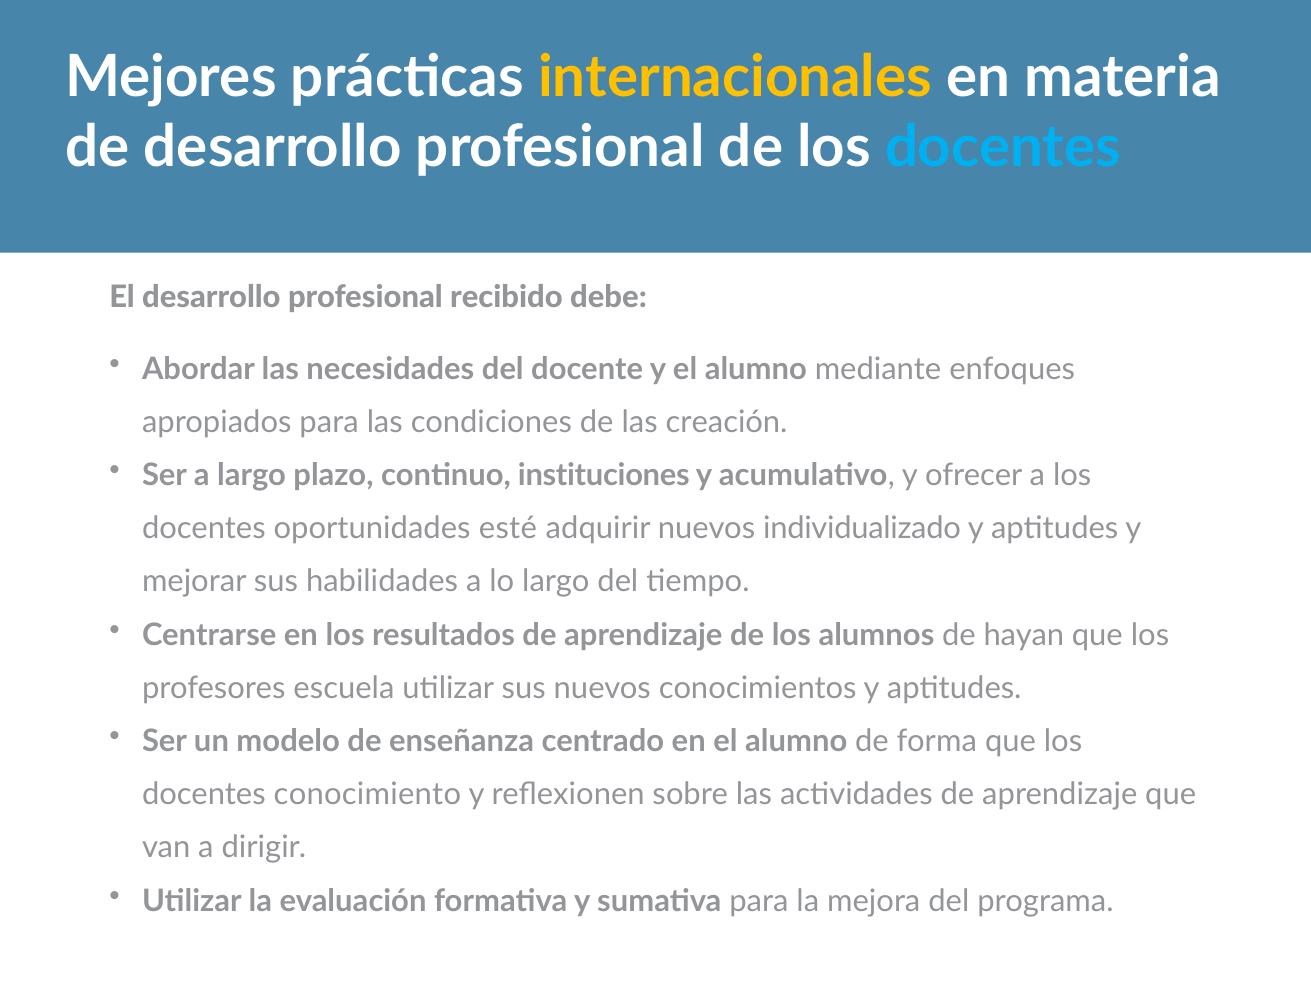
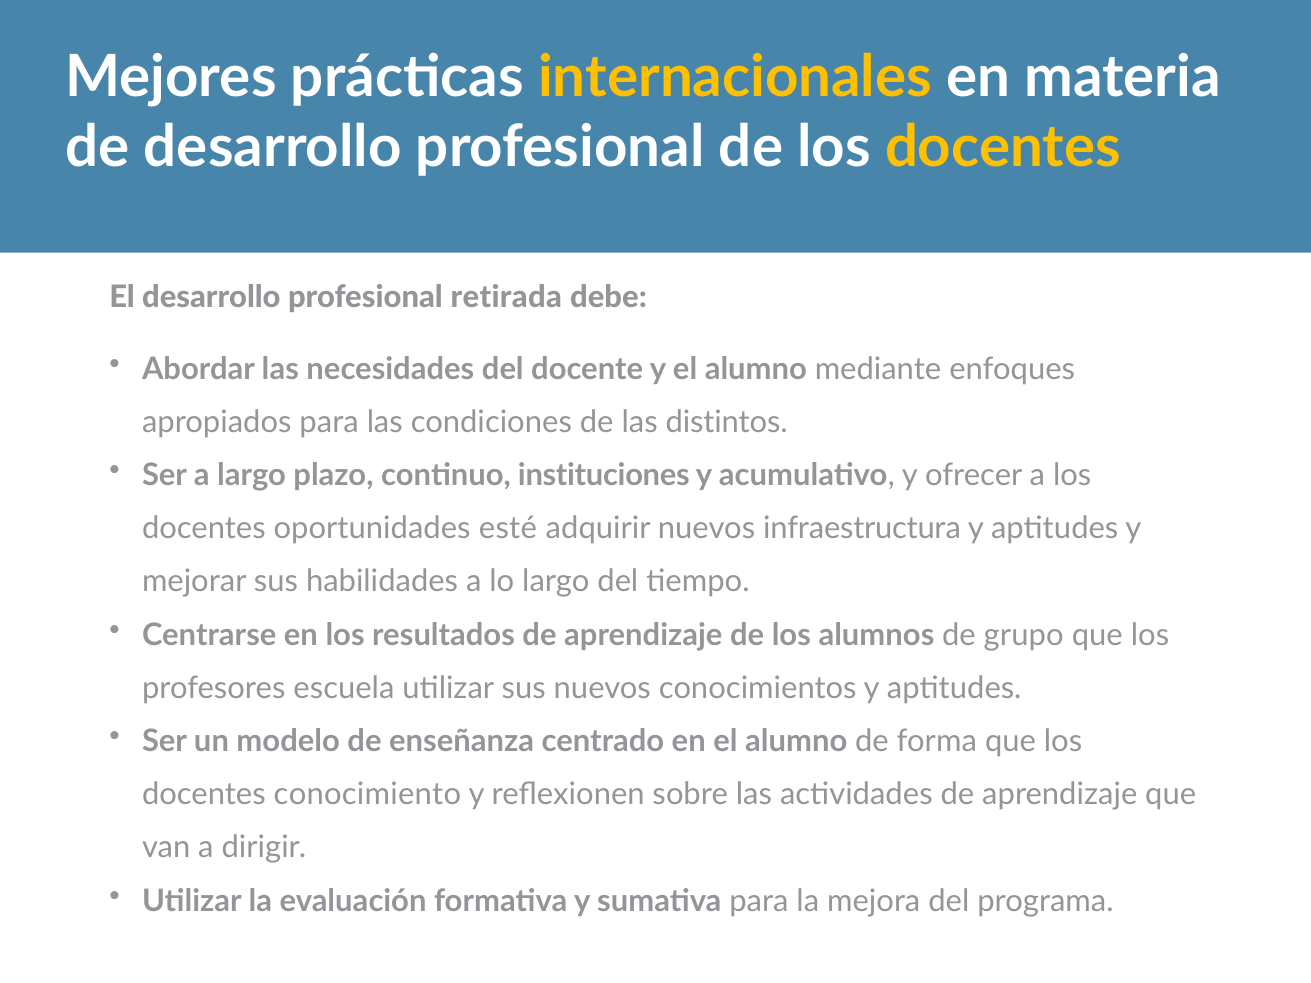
docentes at (1003, 148) colour: light blue -> yellow
recibido: recibido -> retirada
creación: creación -> distintos
individualizado: individualizado -> infraestructura
hayan: hayan -> grupo
